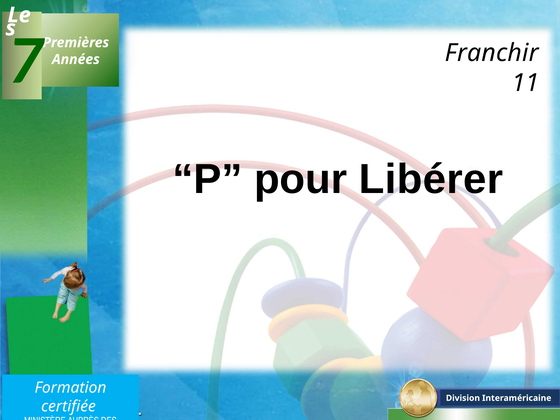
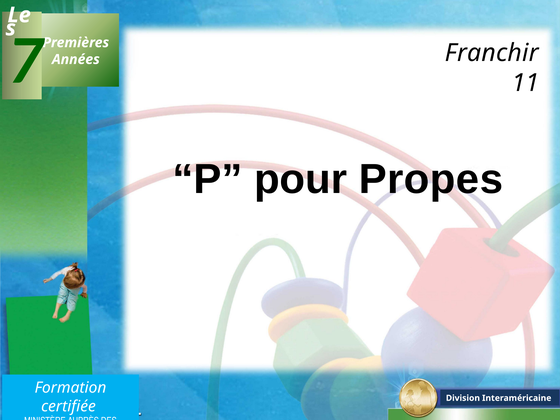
Libérer: Libérer -> Propes
